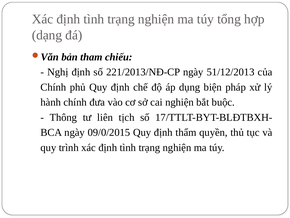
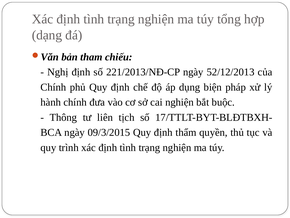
51/12/2013: 51/12/2013 -> 52/12/2013
09/0/2015: 09/0/2015 -> 09/3/2015
